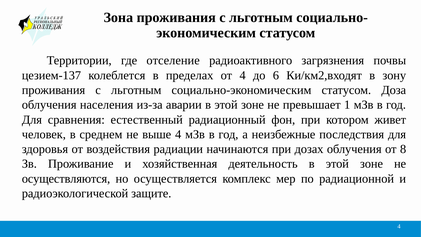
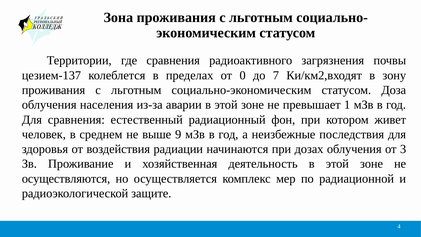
где отселение: отселение -> сравнения
от 4: 4 -> 0
6: 6 -> 7
выше 4: 4 -> 9
8: 8 -> 3
